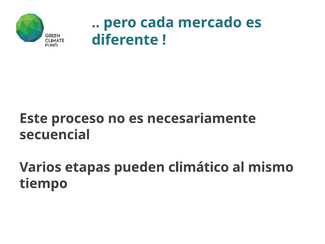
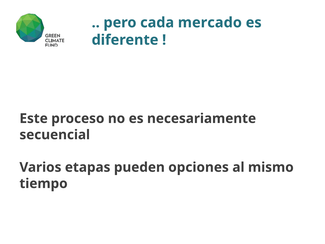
climático: climático -> opciones
